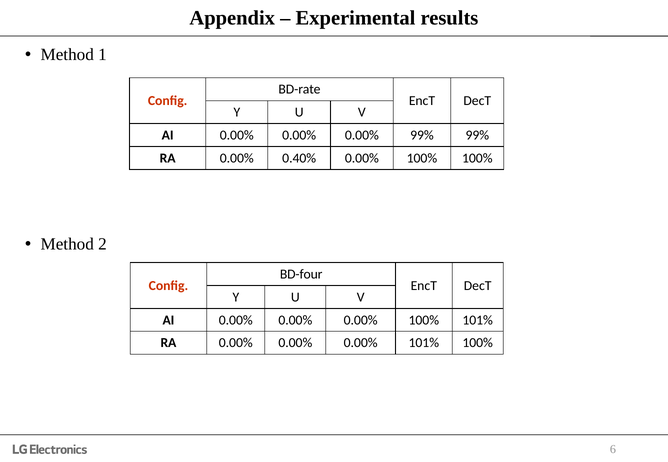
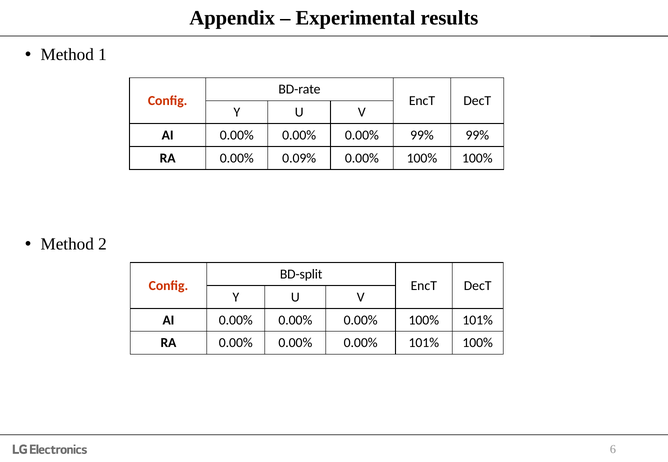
0.40%: 0.40% -> 0.09%
BD-four: BD-four -> BD-split
